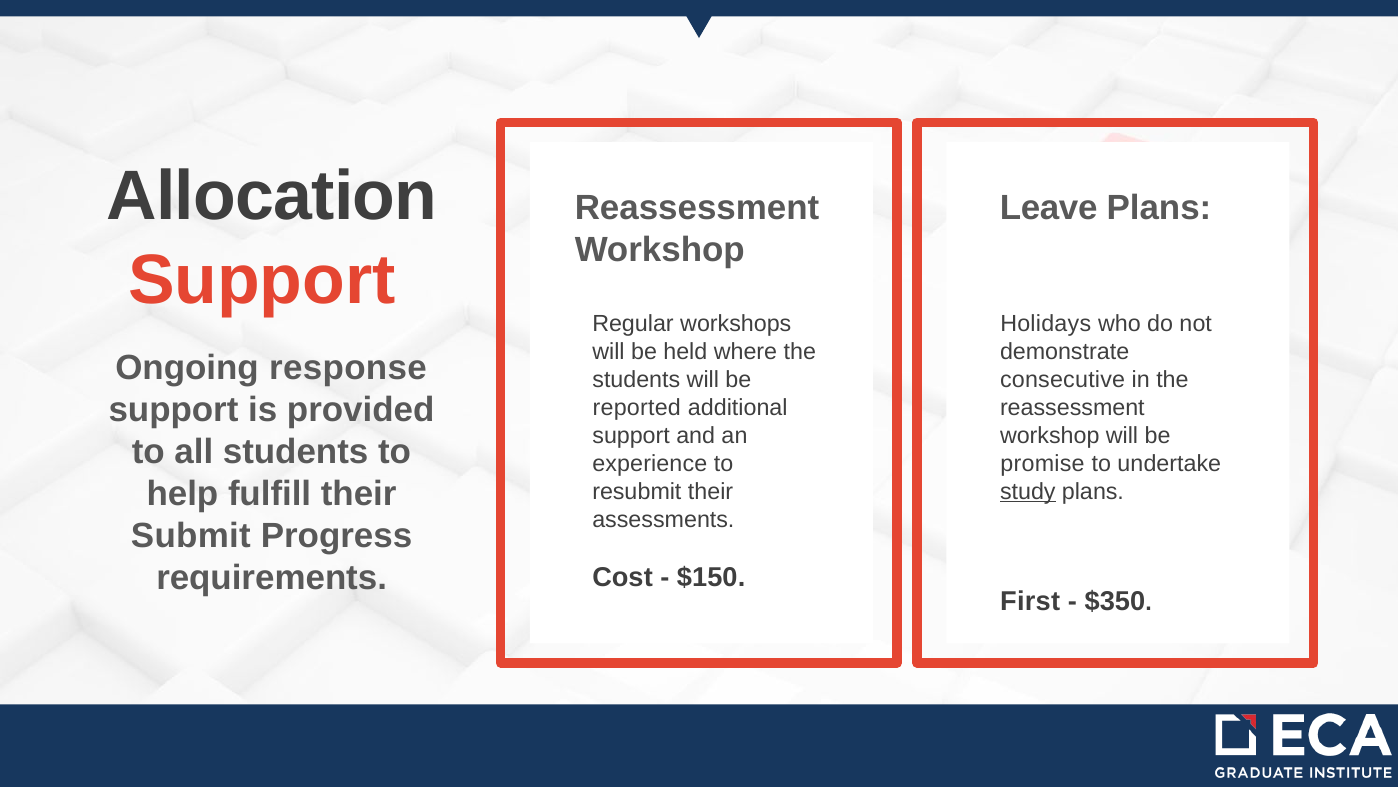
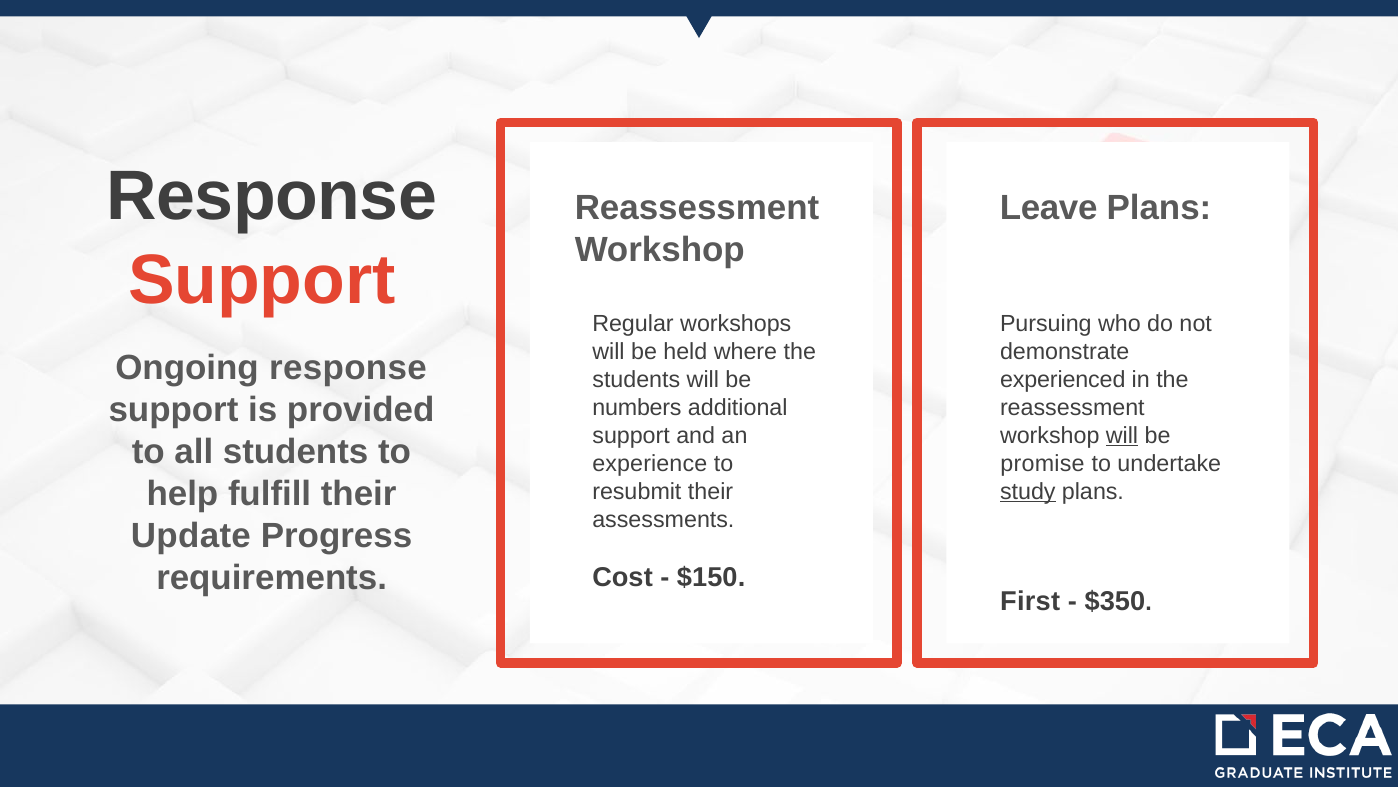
Allocation at (272, 196): Allocation -> Response
Holidays: Holidays -> Pursuing
consecutive: consecutive -> experienced
reported: reported -> numbers
will at (1122, 435) underline: none -> present
Submit: Submit -> Update
